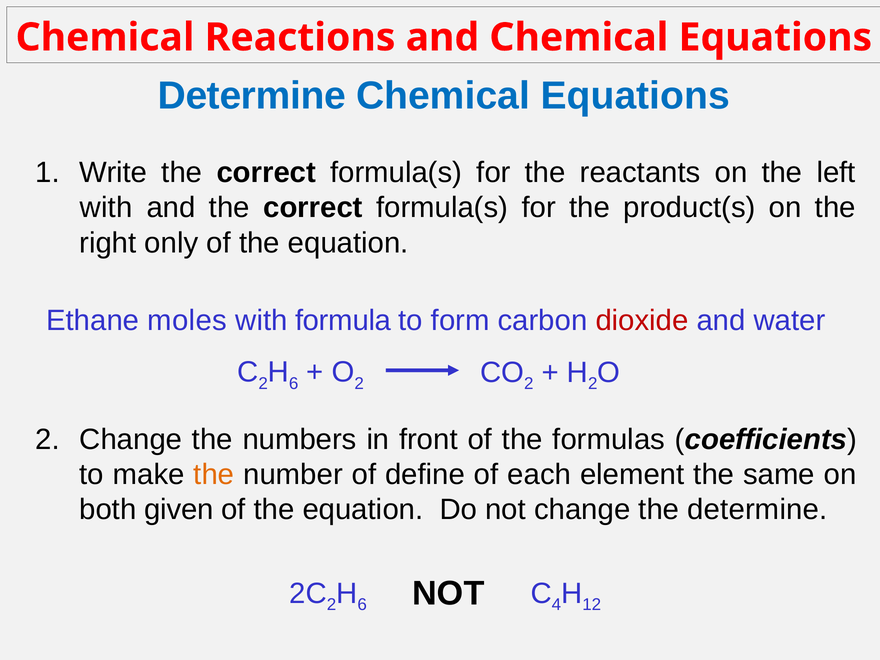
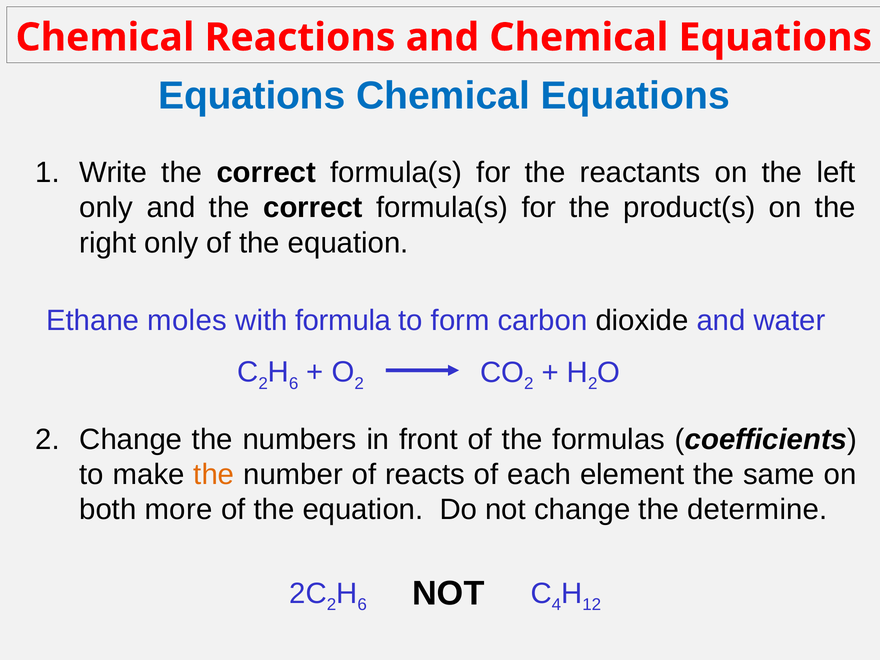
Determine at (252, 96): Determine -> Equations
with at (106, 208): with -> only
dioxide colour: red -> black
define: define -> reacts
given: given -> more
